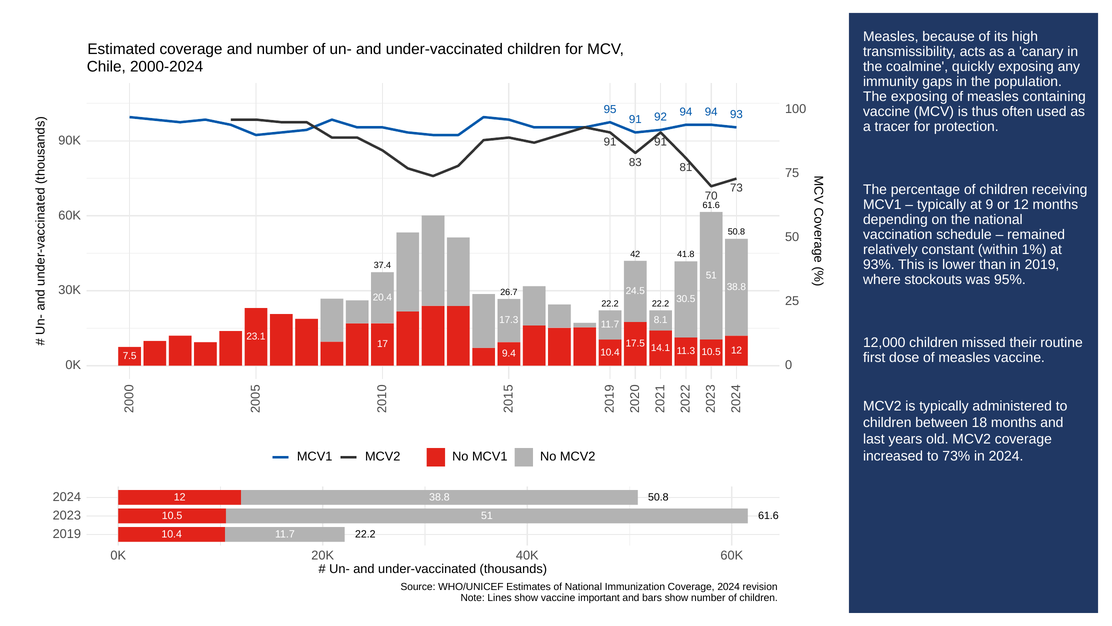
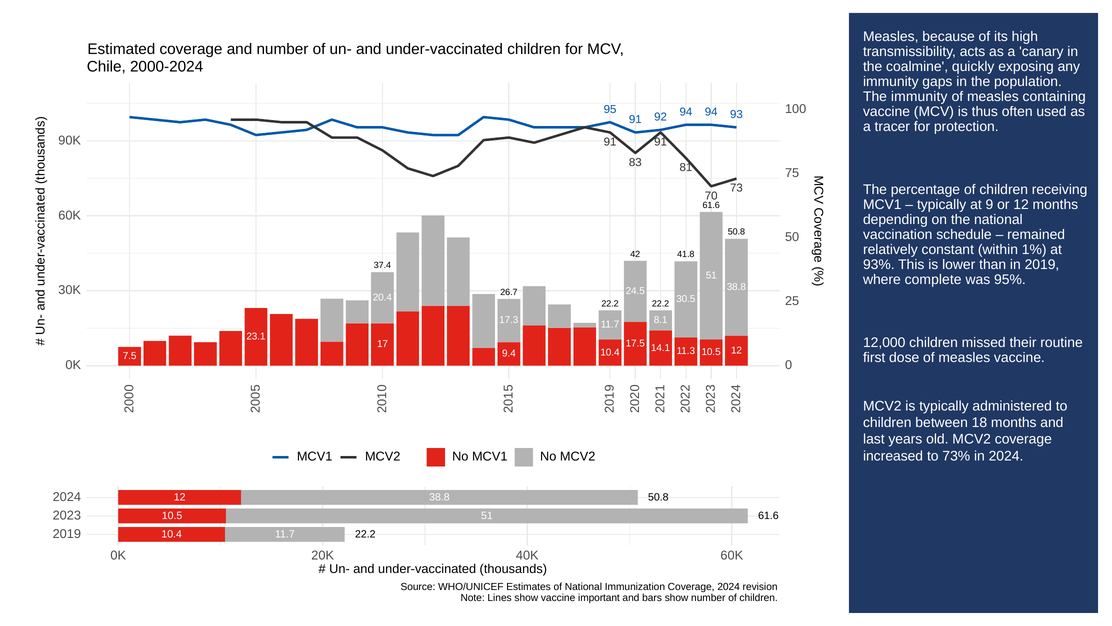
The exposing: exposing -> immunity
stockouts: stockouts -> complete
